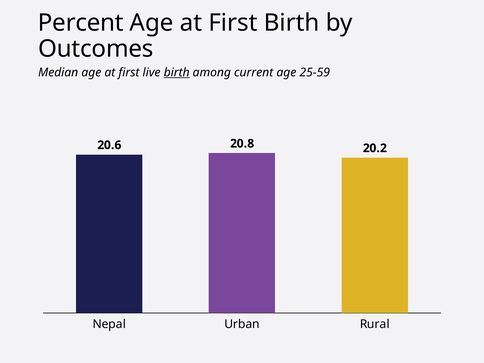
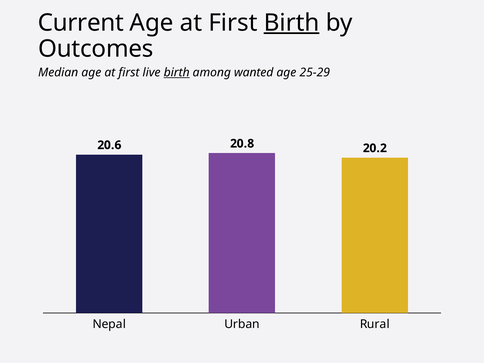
Percent: Percent -> Current
Birth at (292, 23) underline: none -> present
current: current -> wanted
25-59: 25-59 -> 25-29
